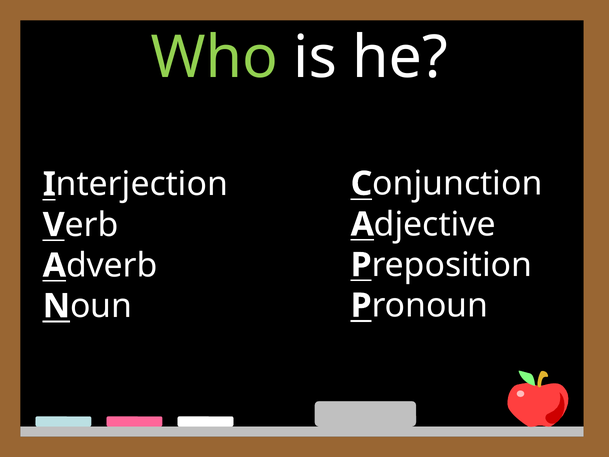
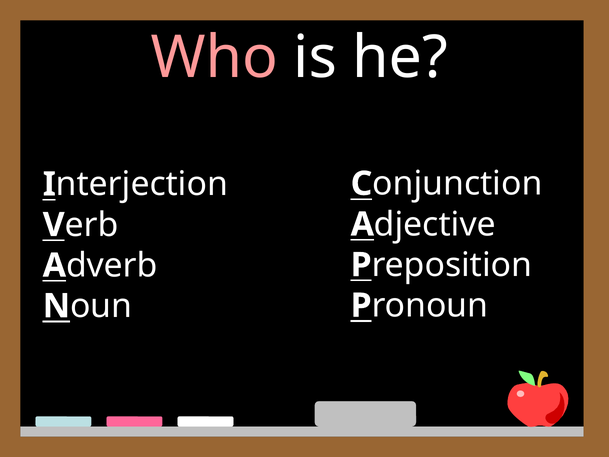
Who colour: light green -> pink
